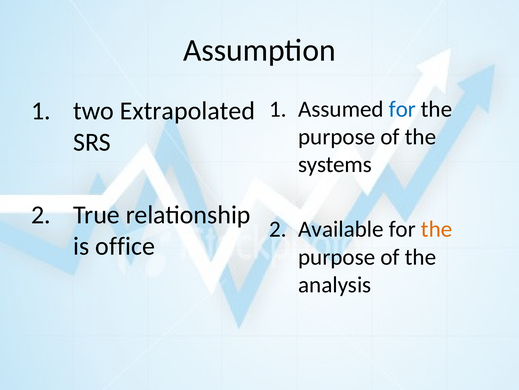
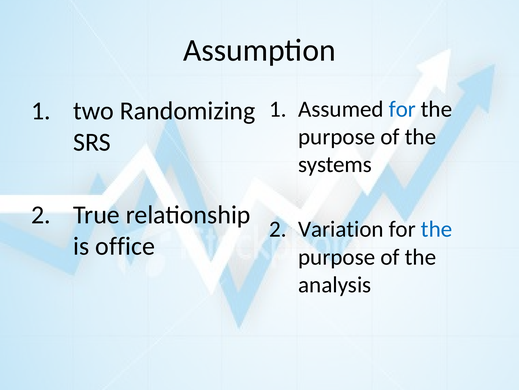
Extrapolated: Extrapolated -> Randomizing
Available: Available -> Variation
the at (437, 229) colour: orange -> blue
